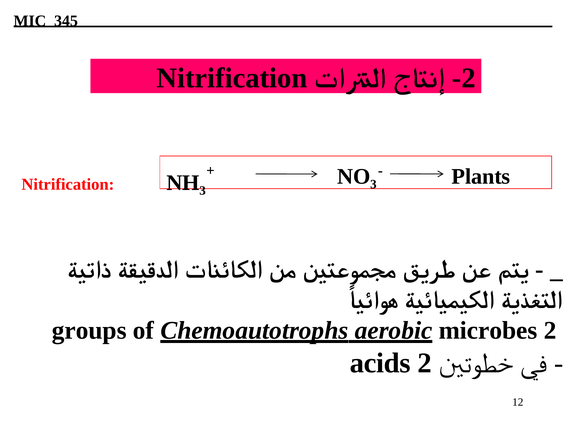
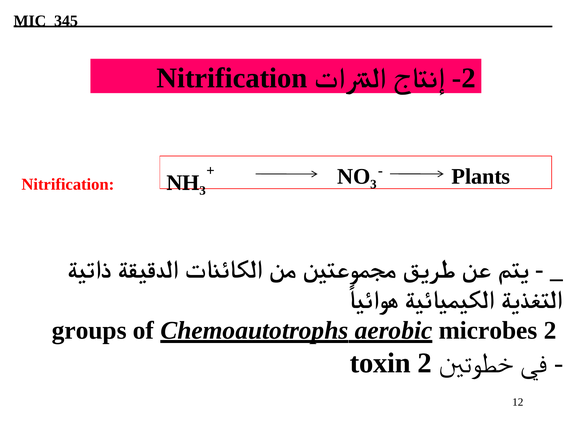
acids: acids -> toxin
